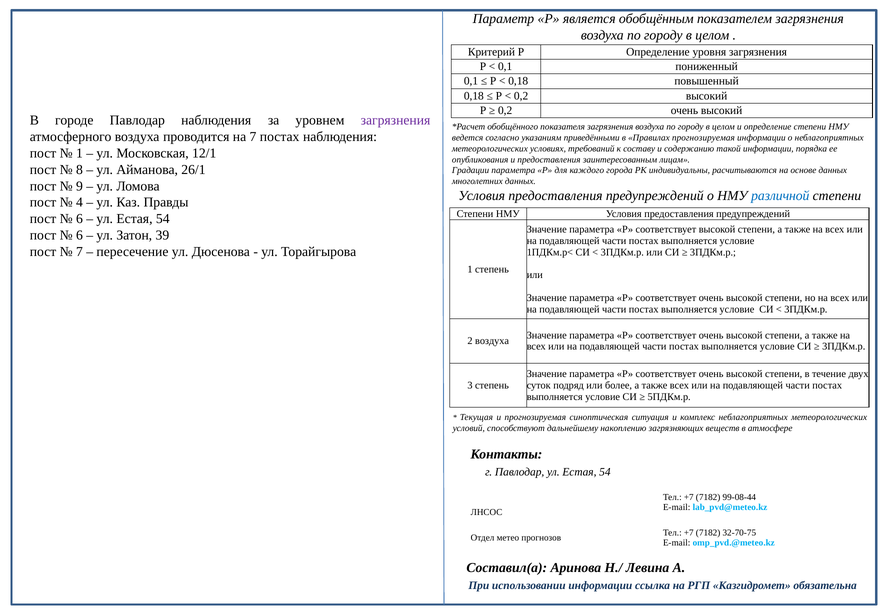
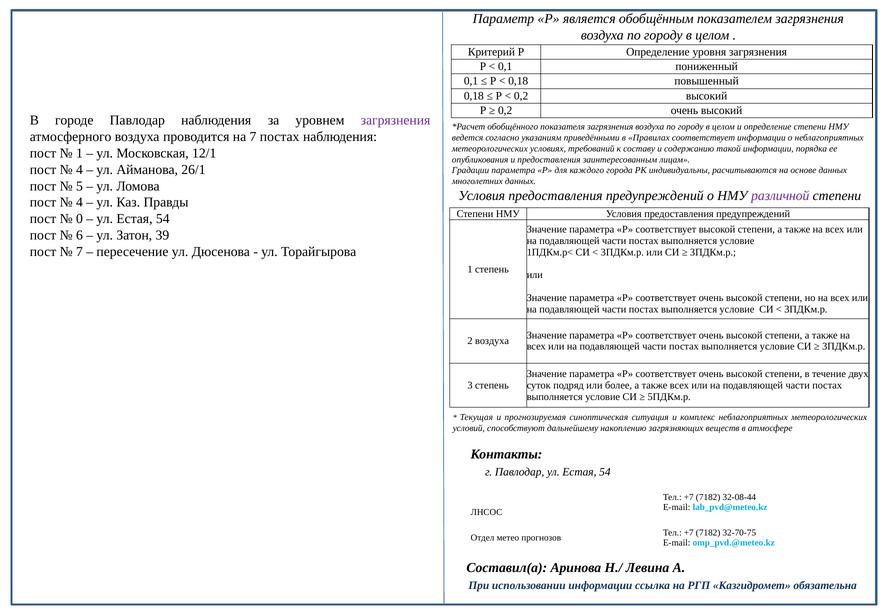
Правилах прогнозируемая: прогнозируемая -> соответствует
8 at (79, 170): 8 -> 4
9: 9 -> 5
различной colour: blue -> purple
6 at (79, 219): 6 -> 0
99-08-44: 99-08-44 -> 32-08-44
